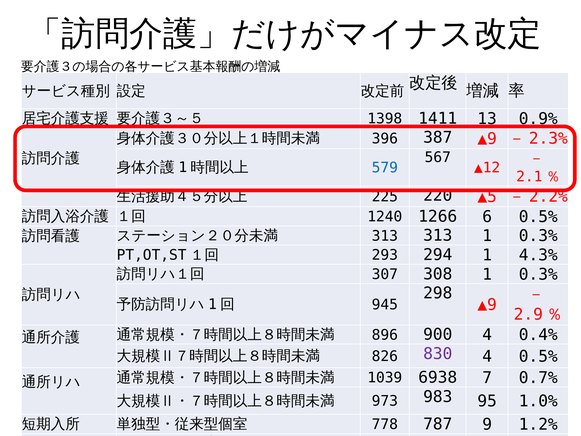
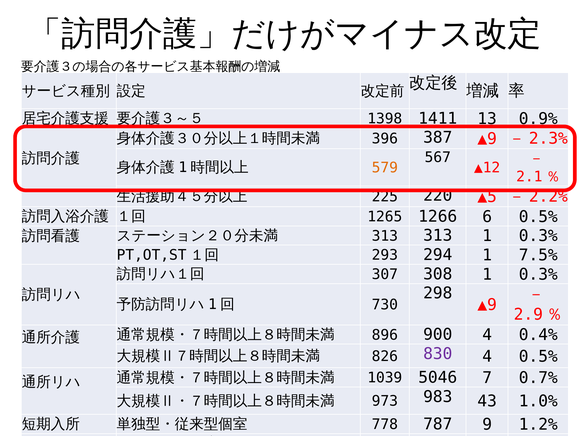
579 colour: blue -> orange
1240: 1240 -> 1265
4.3%: 4.3% -> 7.5%
945: 945 -> 730
6938: 6938 -> 5046
95: 95 -> 43
